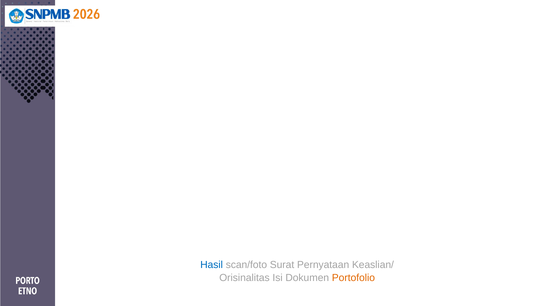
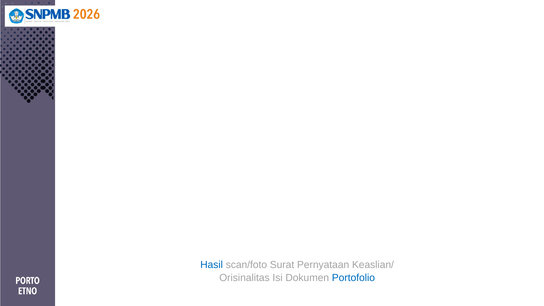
Portofolio colour: orange -> blue
